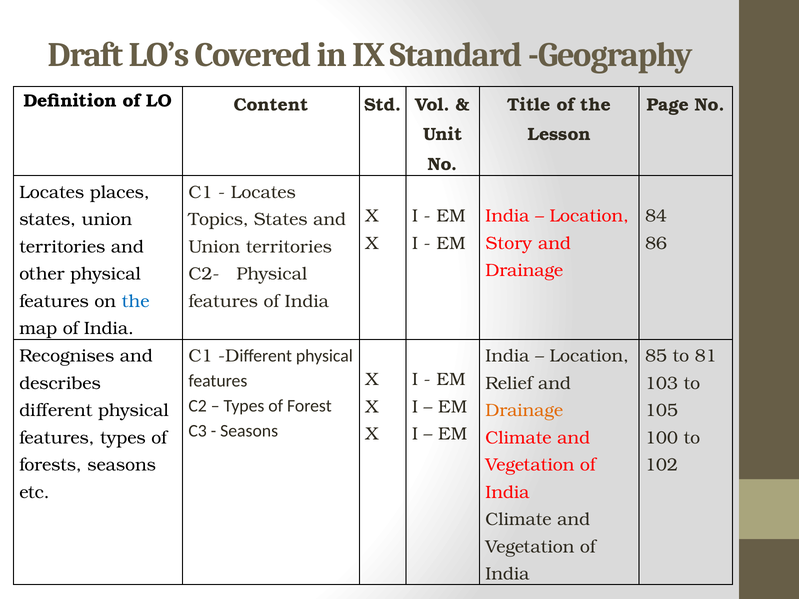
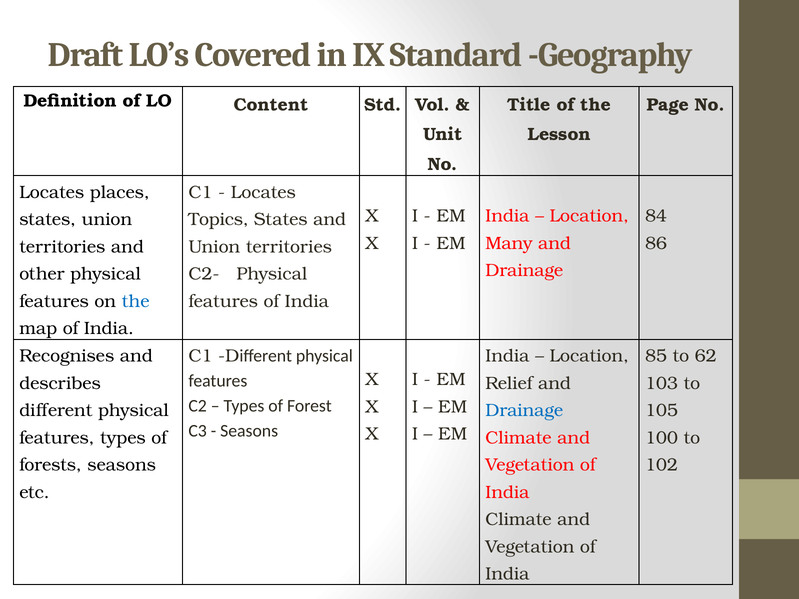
Story: Story -> Many
81: 81 -> 62
Drainage at (524, 411) colour: orange -> blue
